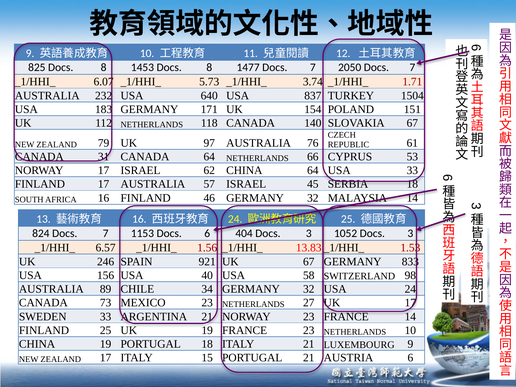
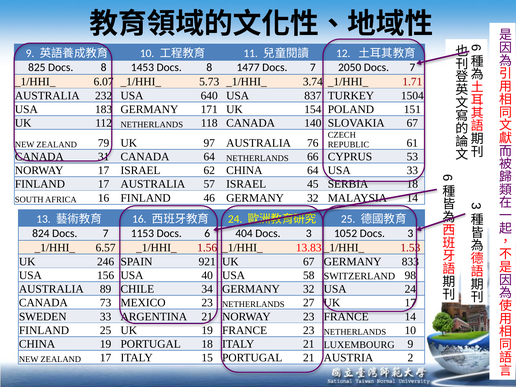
AUSTRIA 6: 6 -> 2
